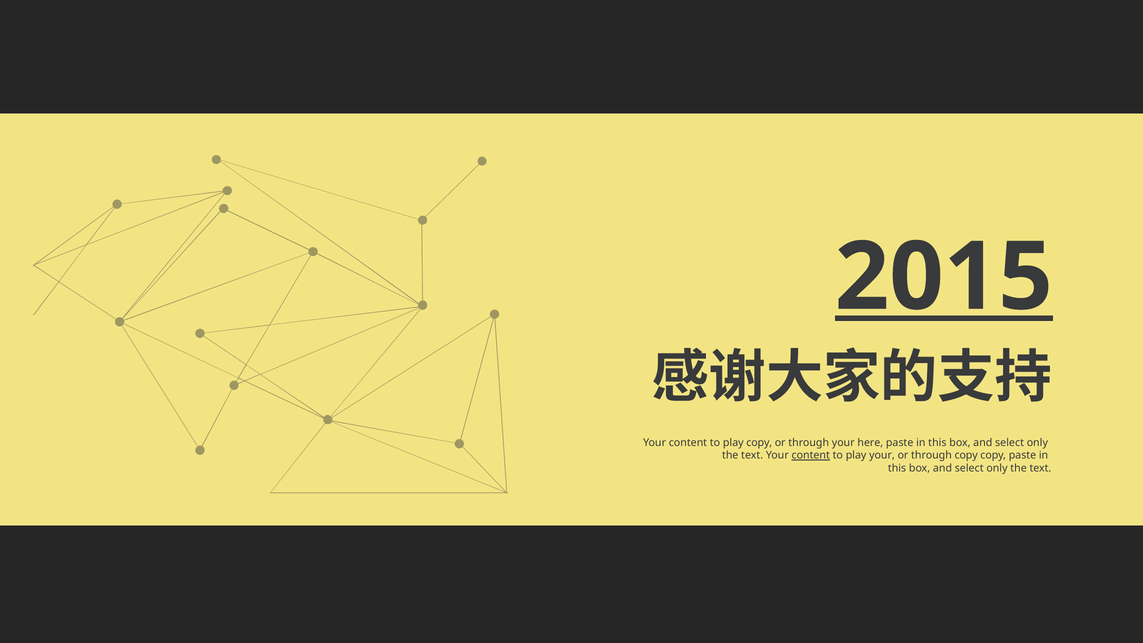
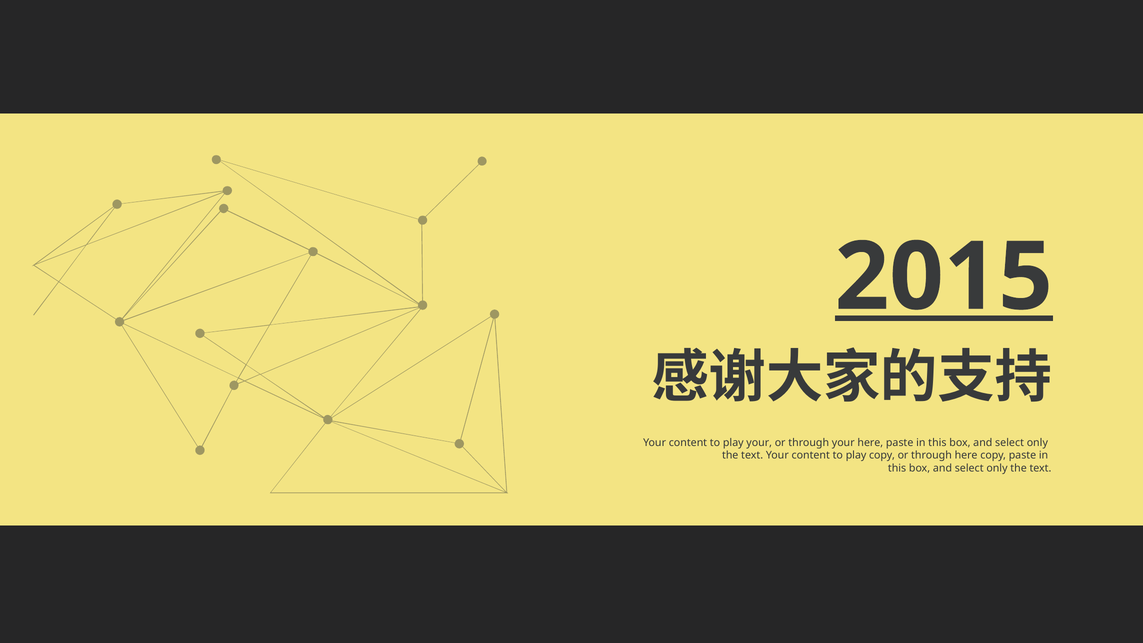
play copy: copy -> your
content at (811, 455) underline: present -> none
play your: your -> copy
through copy: copy -> here
